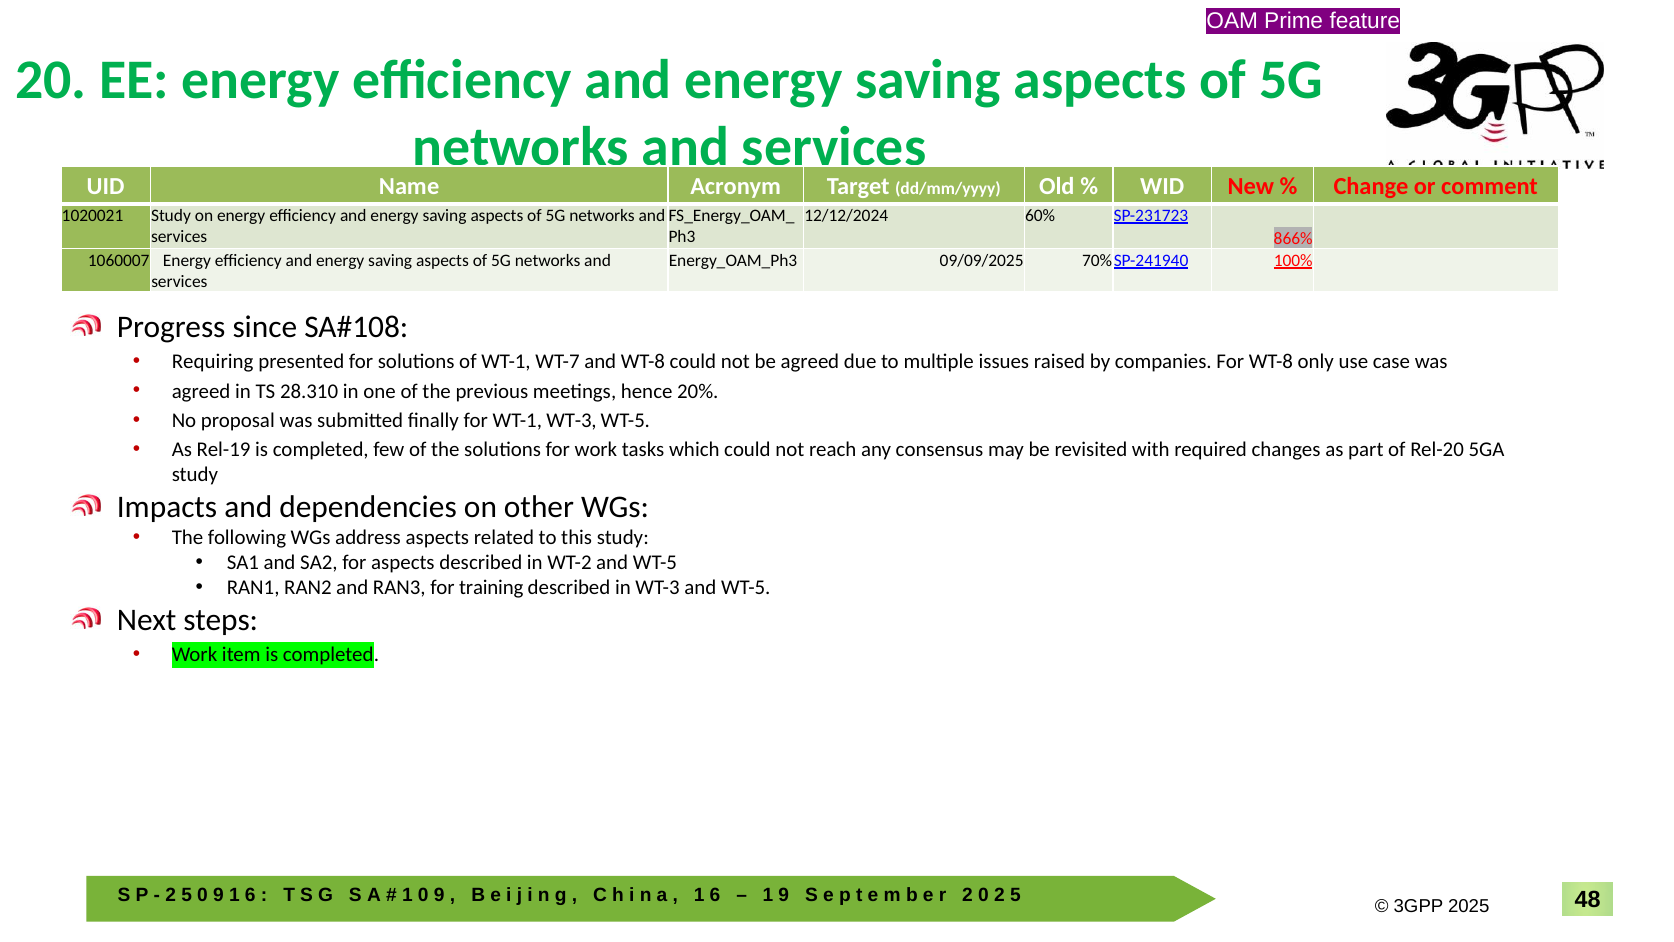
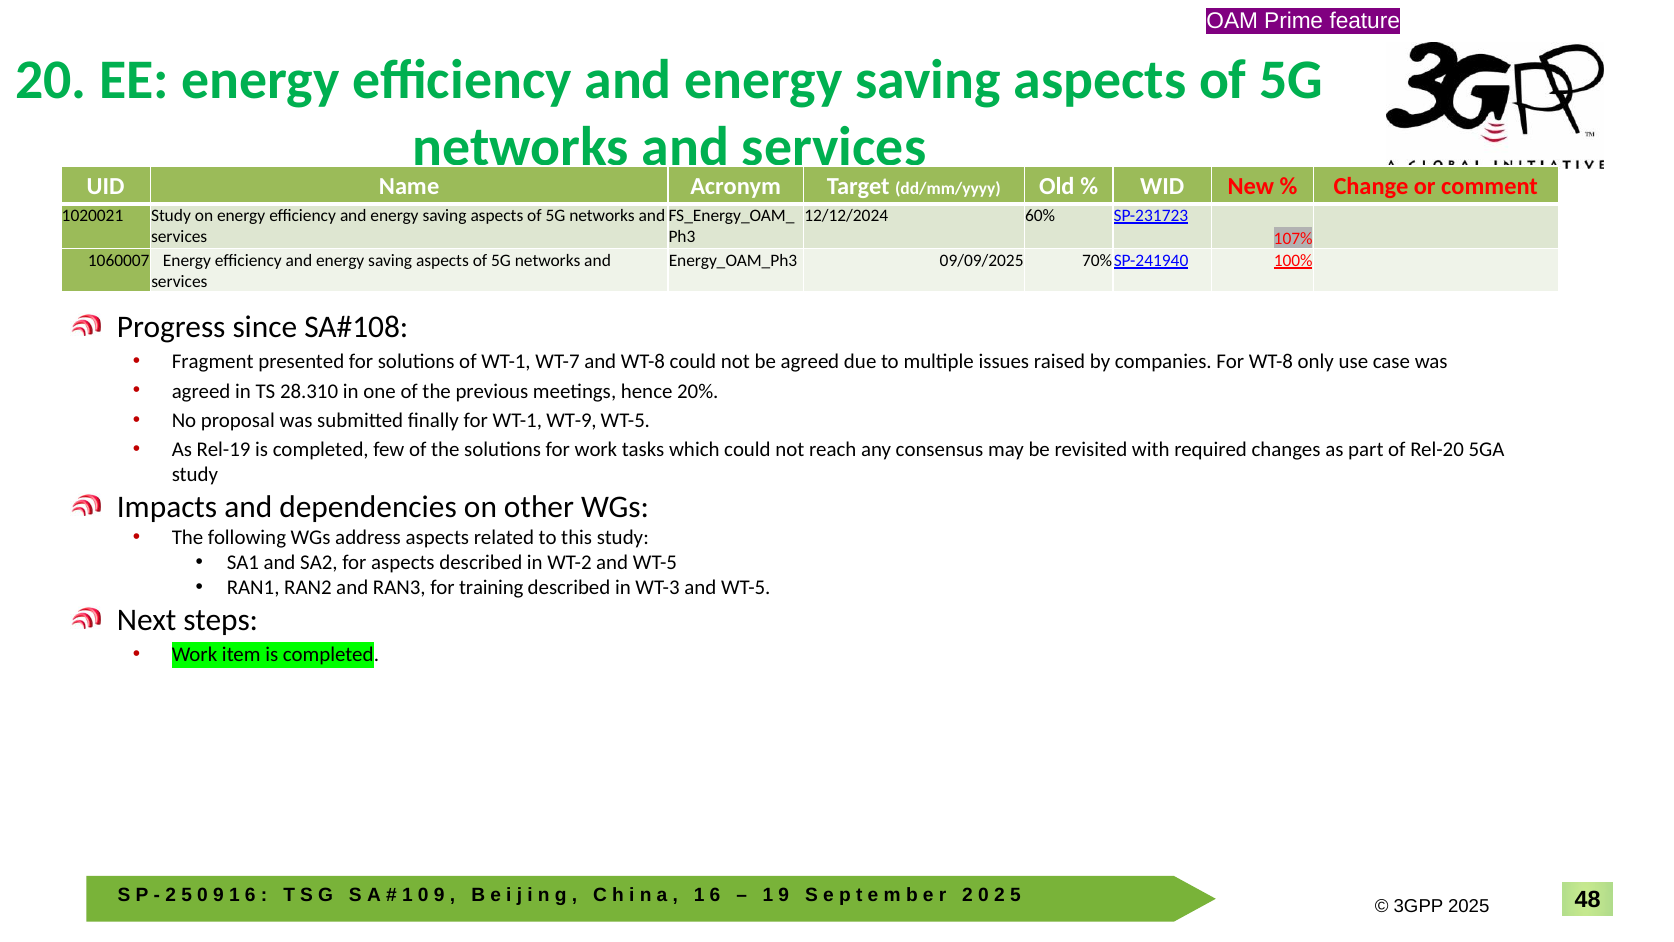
866%: 866% -> 107%
Requiring: Requiring -> Fragment
WT-1 WT-3: WT-3 -> WT-9
